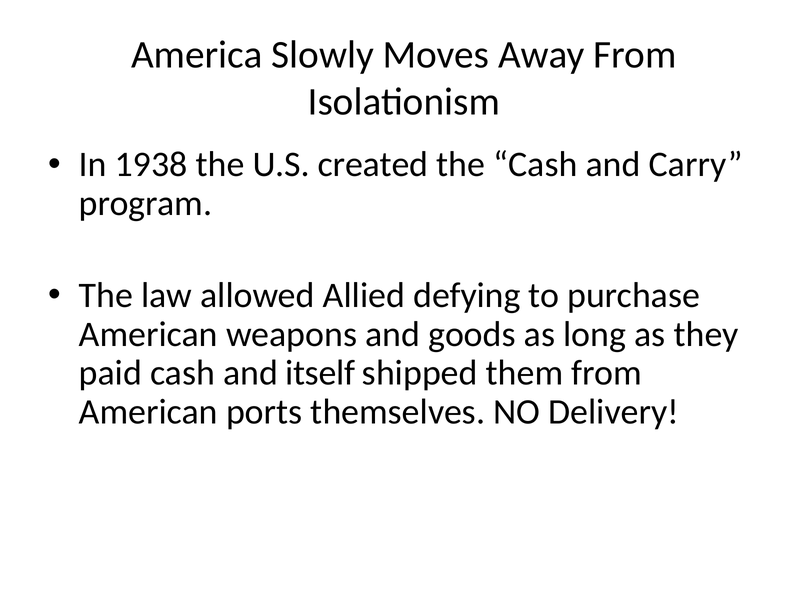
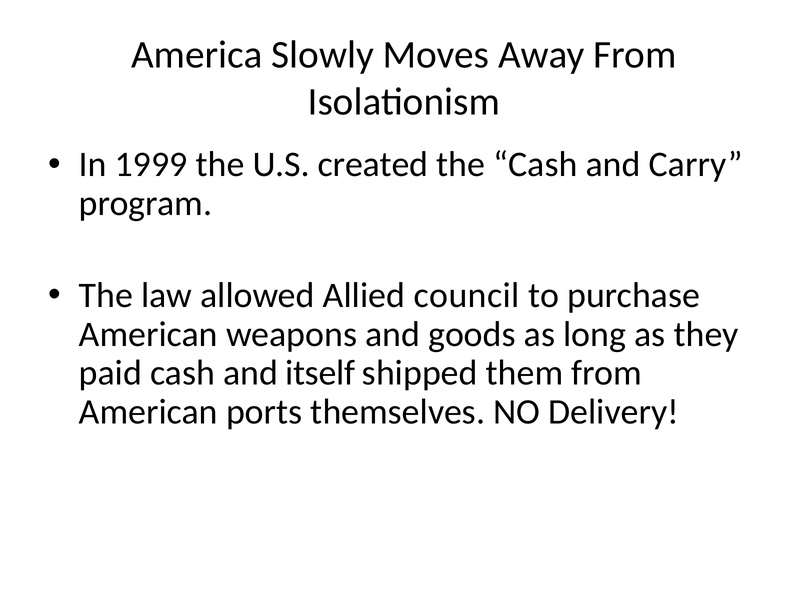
1938: 1938 -> 1999
defying: defying -> council
